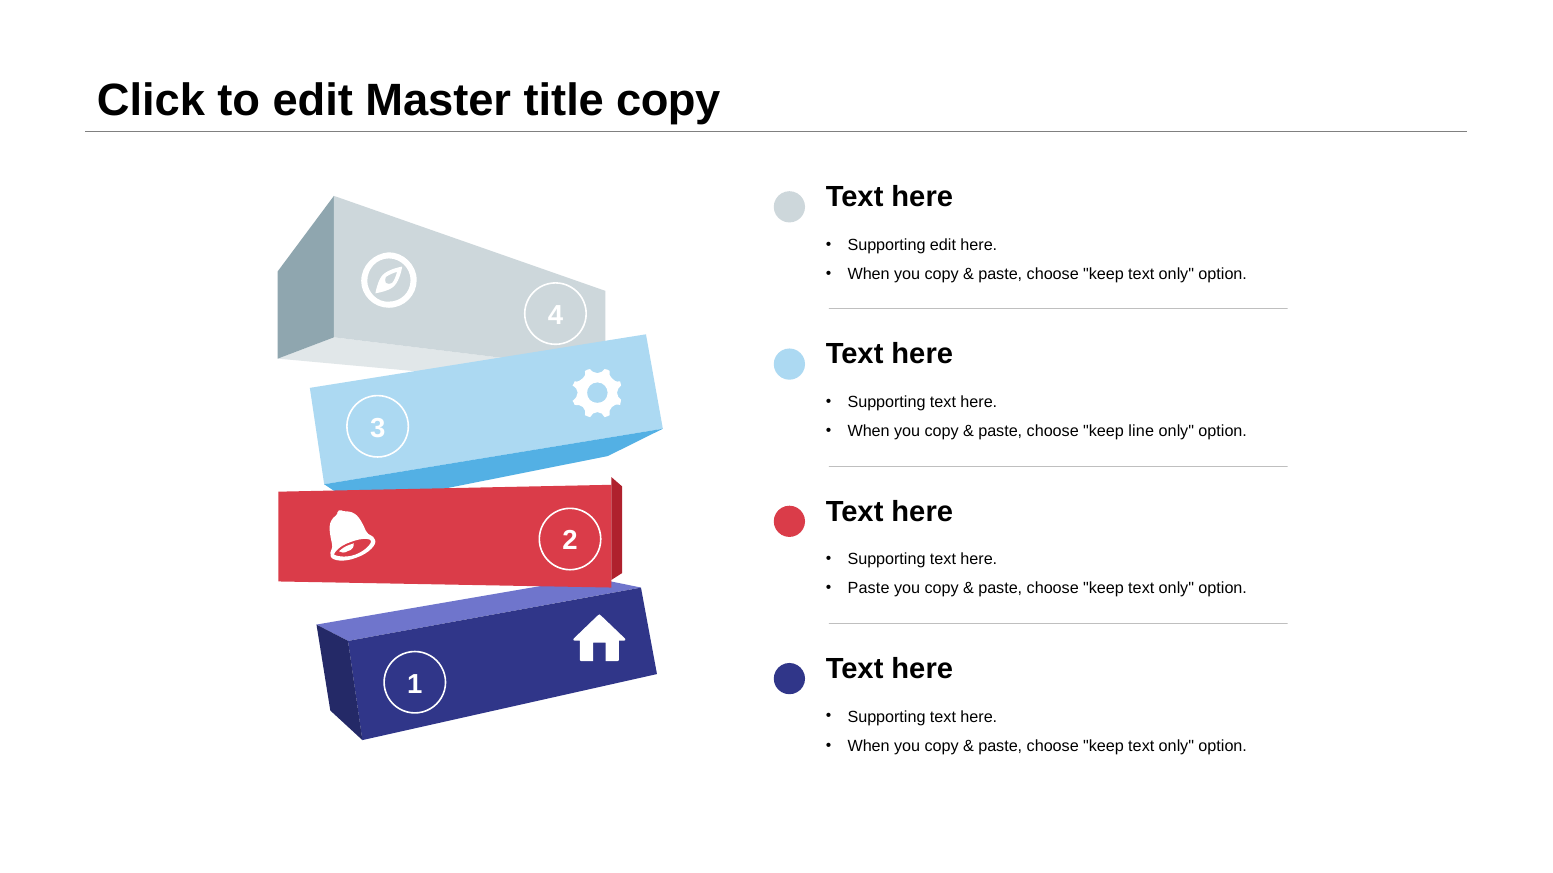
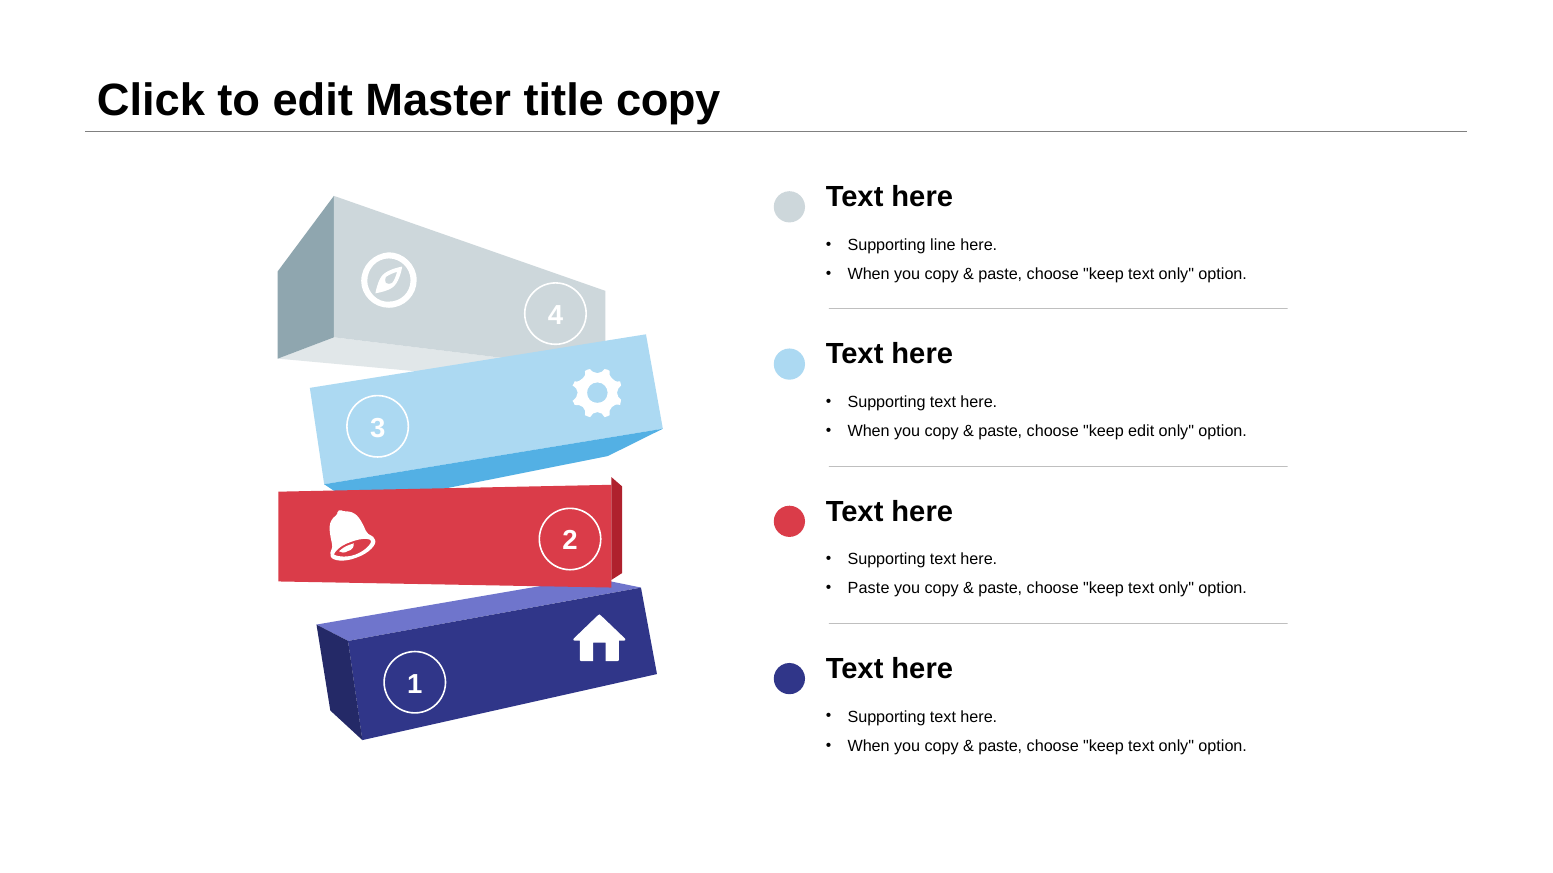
Supporting edit: edit -> line
keep line: line -> edit
